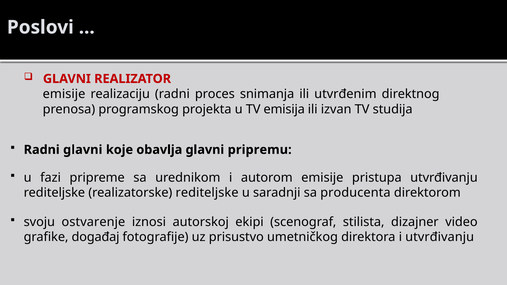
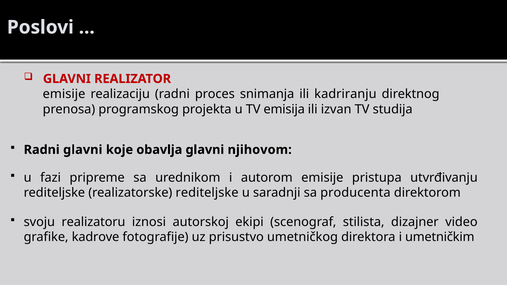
utvrđenim: utvrđenim -> kadriranju
pripremu: pripremu -> njihovom
ostvarenje: ostvarenje -> realizatoru
događaj: događaj -> kadrove
i utvrđivanju: utvrđivanju -> umetničkim
